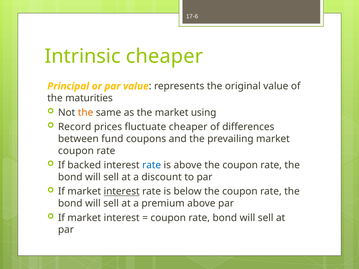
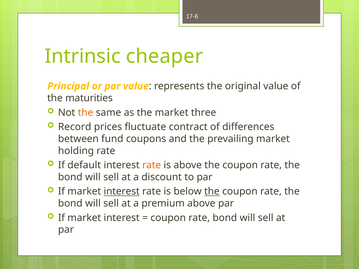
using: using -> three
fluctuate cheaper: cheaper -> contract
coupon at (76, 151): coupon -> holding
backed: backed -> default
rate at (152, 165) colour: blue -> orange
the at (212, 192) underline: none -> present
